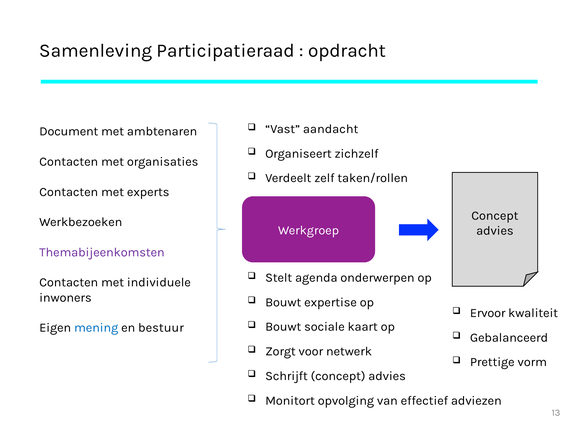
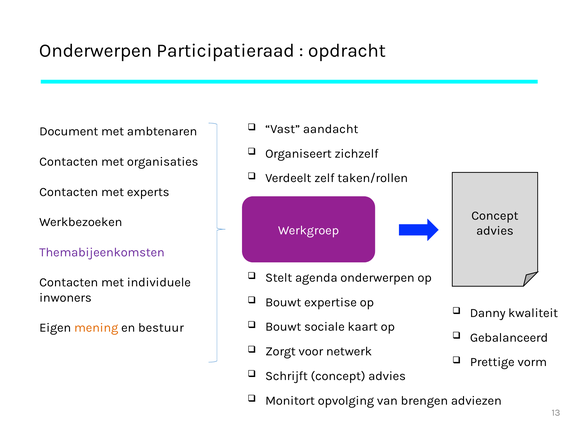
Samenleving at (96, 51): Samenleving -> Onderwerpen
Ervoor: Ervoor -> Danny
mening colour: blue -> orange
effectief: effectief -> brengen
